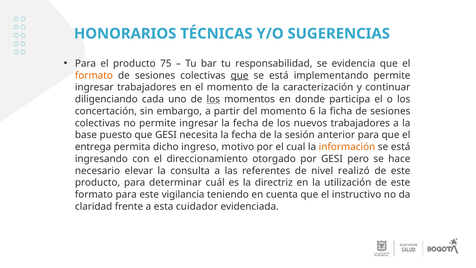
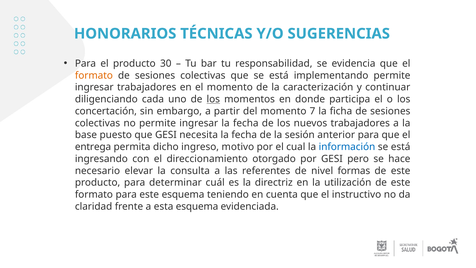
75: 75 -> 30
que at (240, 75) underline: present -> none
6: 6 -> 7
información colour: orange -> blue
realizó: realizó -> formas
este vigilancia: vigilancia -> esquema
esta cuidador: cuidador -> esquema
